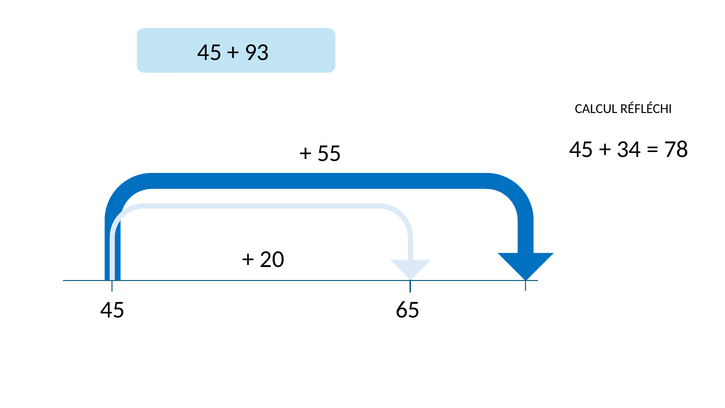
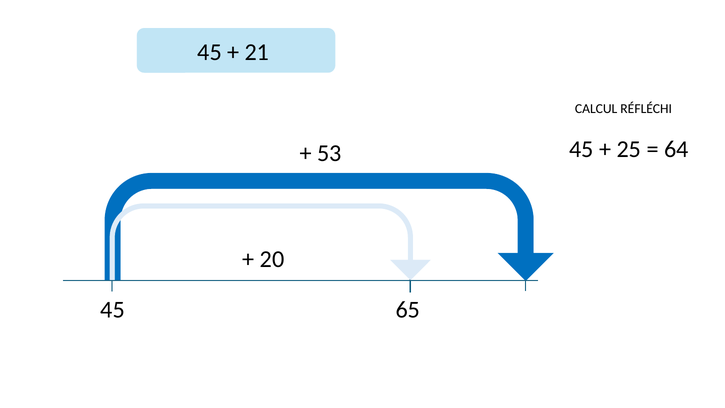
93: 93 -> 21
34: 34 -> 25
78: 78 -> 64
55: 55 -> 53
